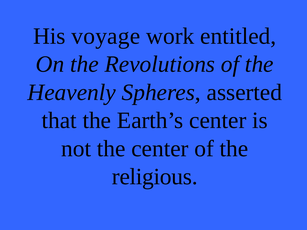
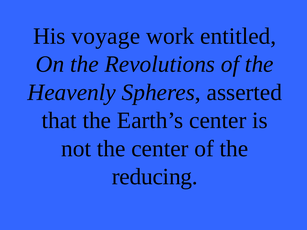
religious: religious -> reducing
